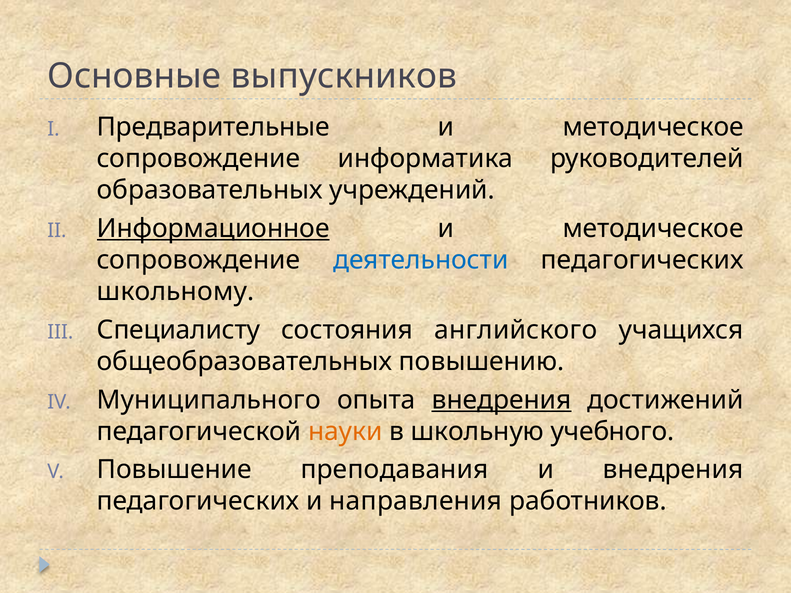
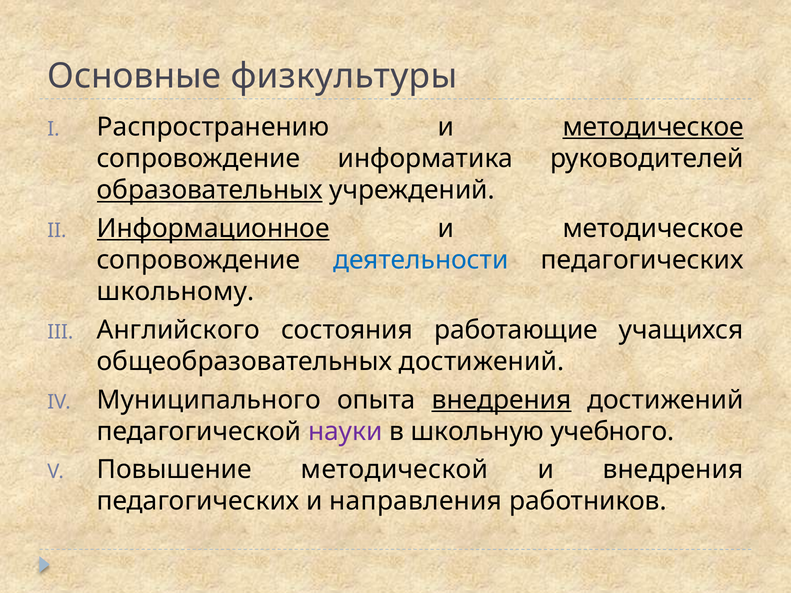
выпускников: выпускников -> физкультуры
Предварительные: Предварительные -> Распространению
методическое at (653, 127) underline: none -> present
образовательных underline: none -> present
Специалисту: Специалисту -> Английского
английского: английского -> работающие
общеобразовательных повышению: повышению -> достижений
науки colour: orange -> purple
преподавания: преподавания -> методической
